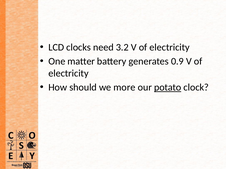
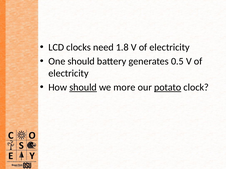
3.2: 3.2 -> 1.8
One matter: matter -> should
0.9: 0.9 -> 0.5
should at (83, 88) underline: none -> present
